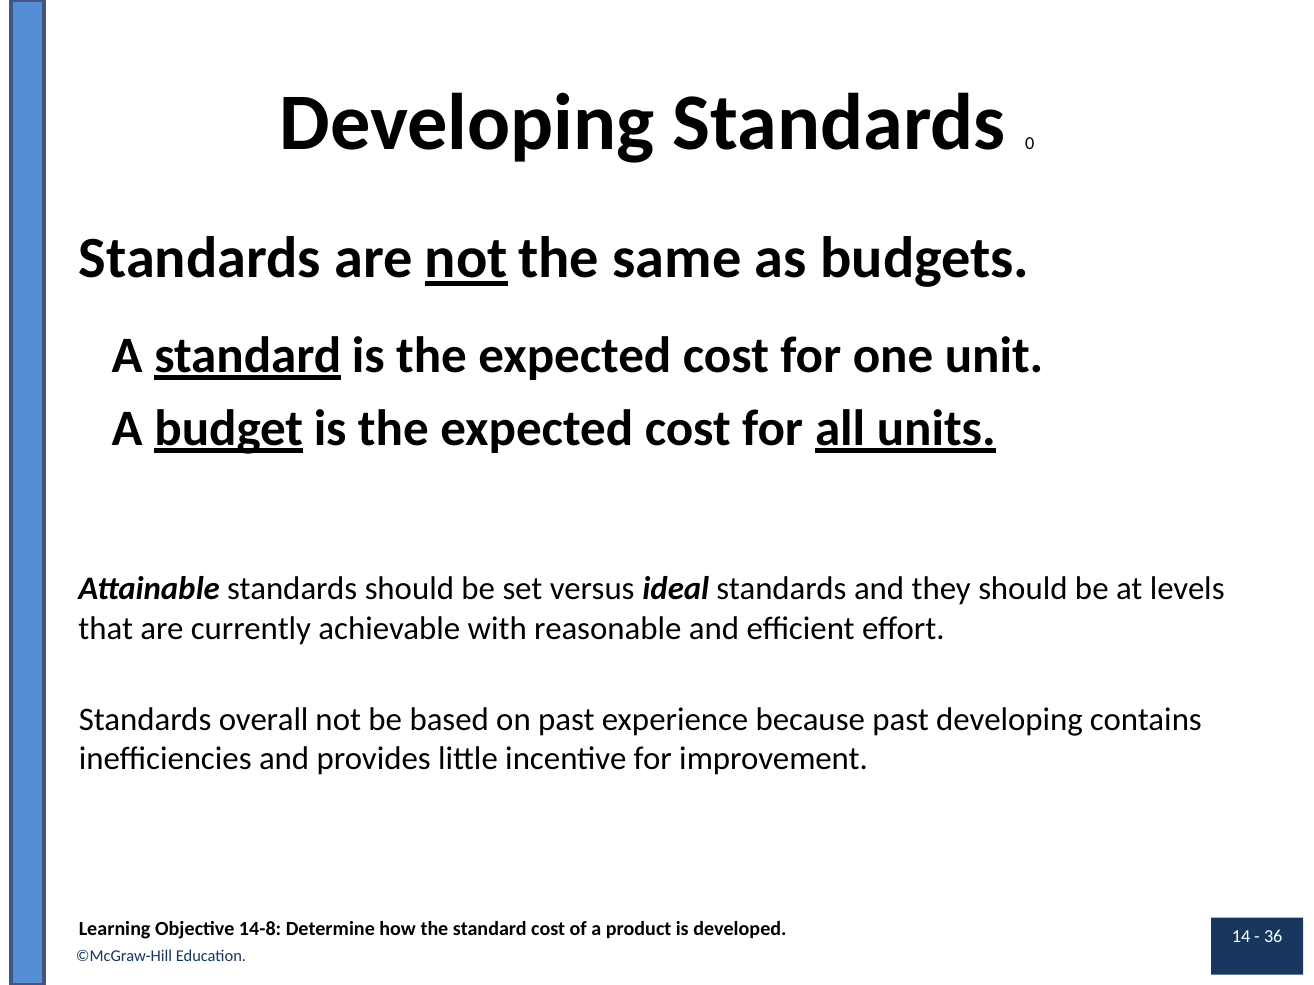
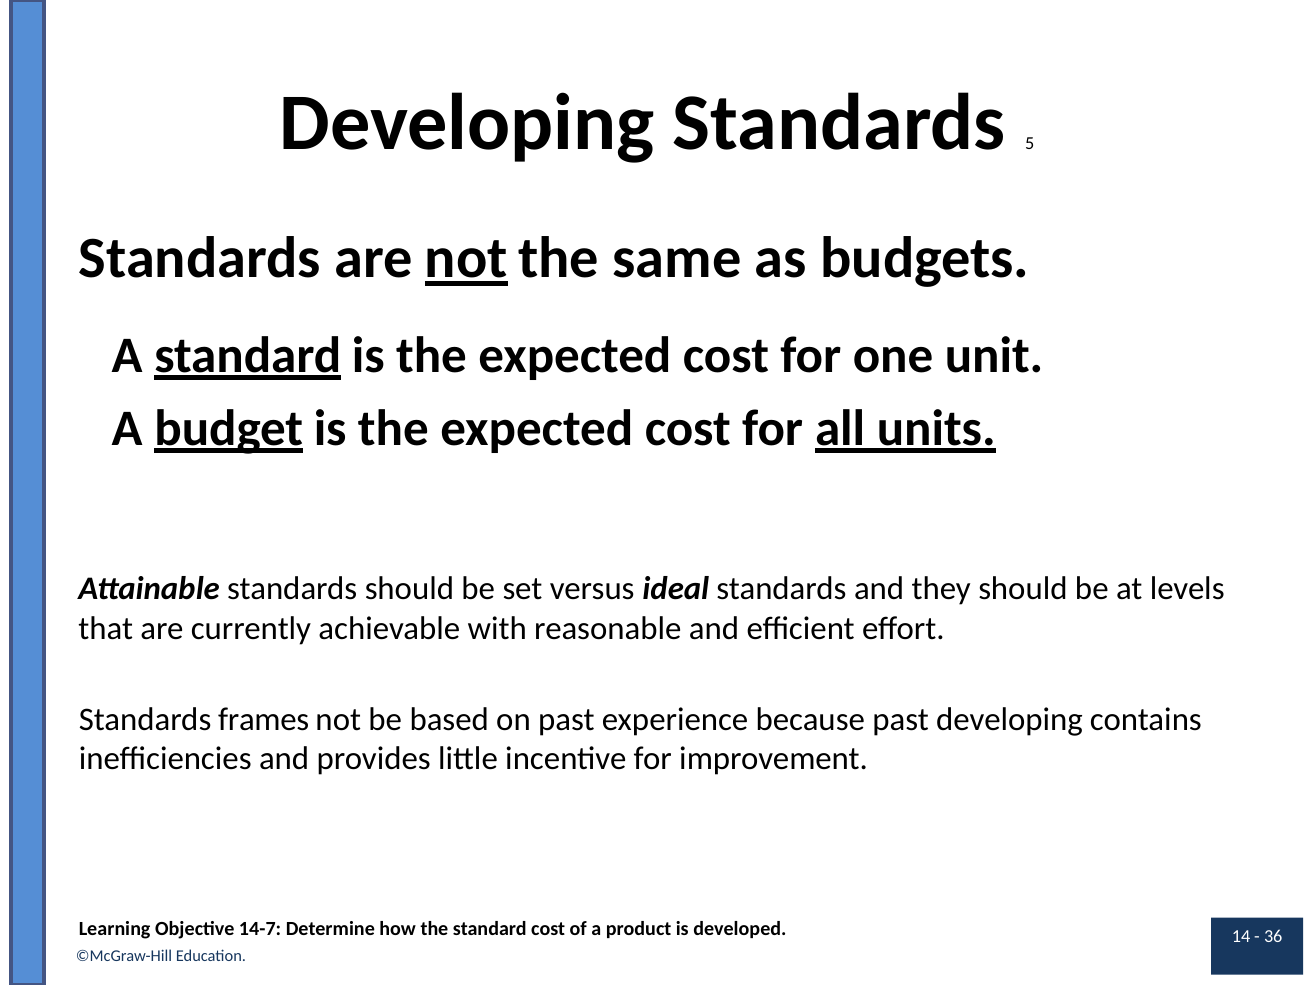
0: 0 -> 5
overall: overall -> frames
14-8: 14-8 -> 14-7
